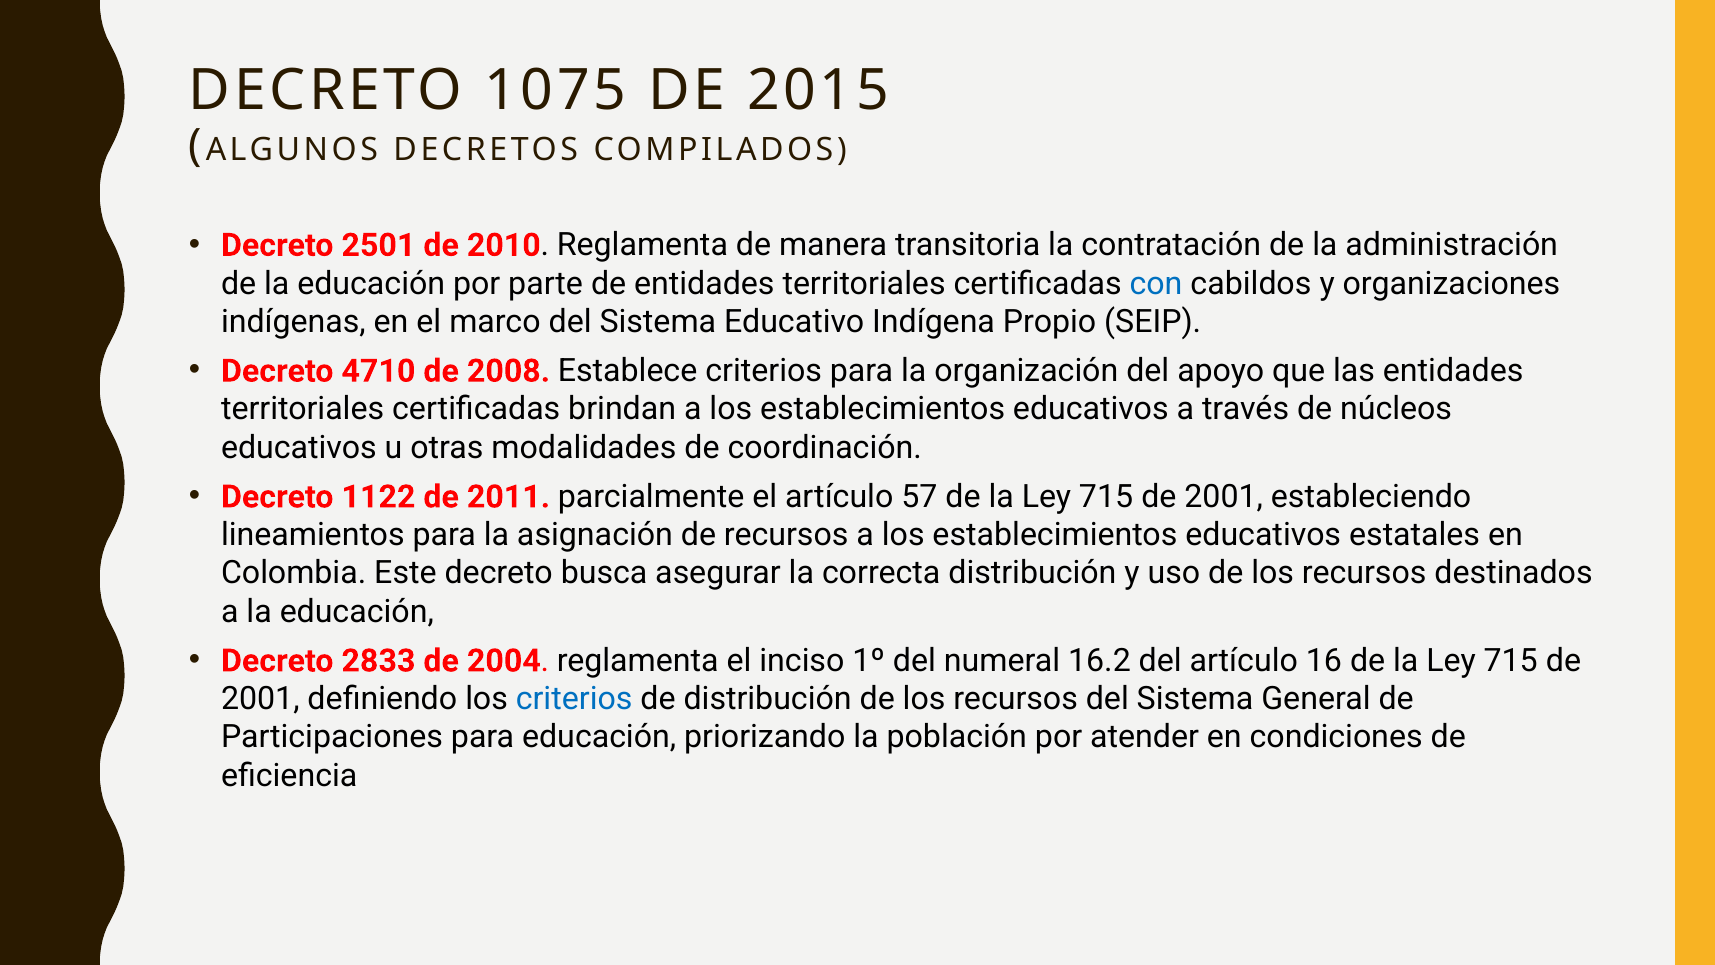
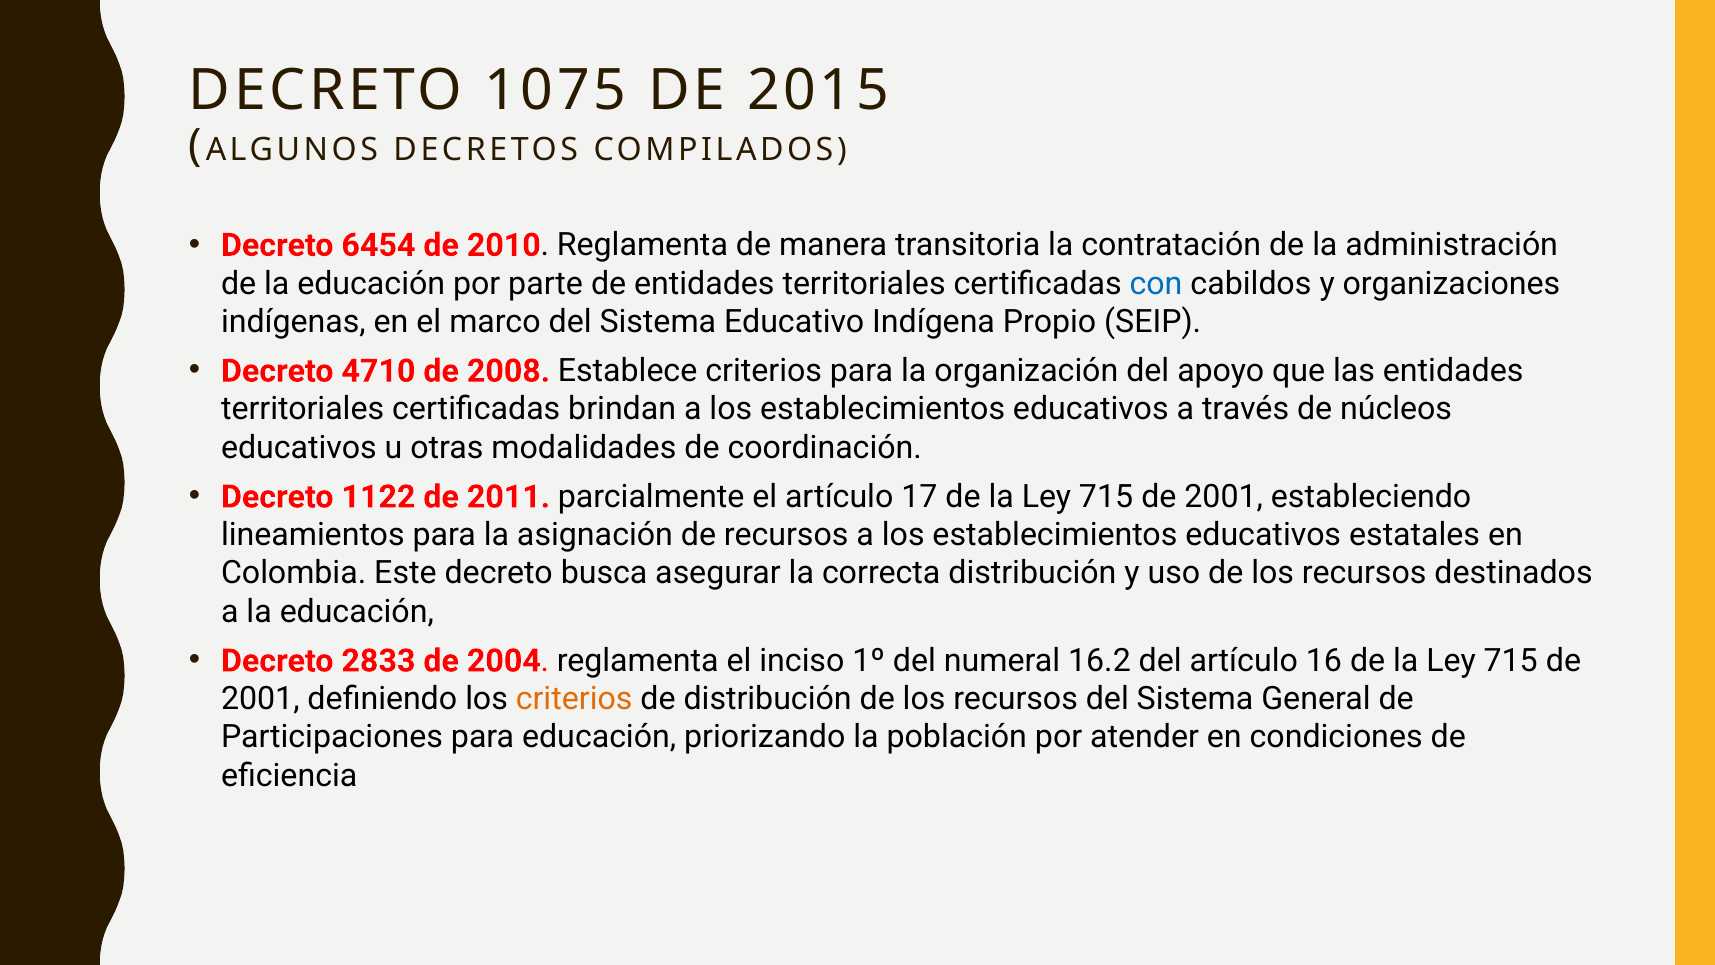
2501: 2501 -> 6454
57: 57 -> 17
criterios at (574, 699) colour: blue -> orange
